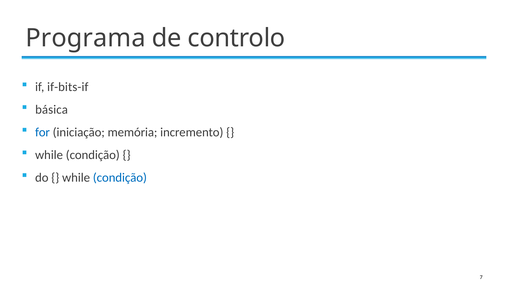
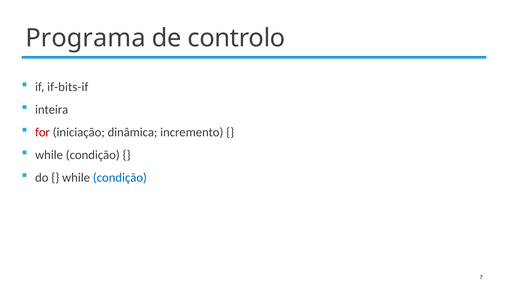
básica: básica -> inteira
for colour: blue -> red
memória: memória -> dinâmica
